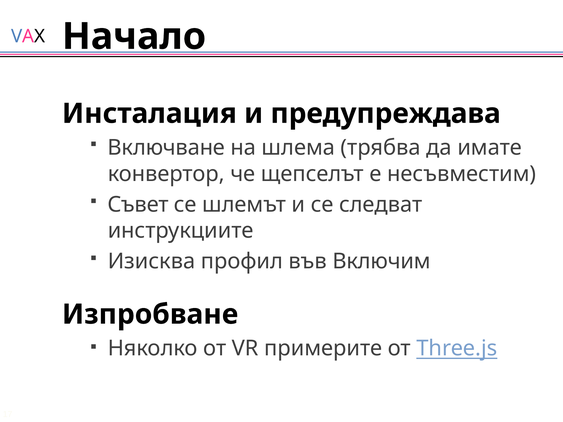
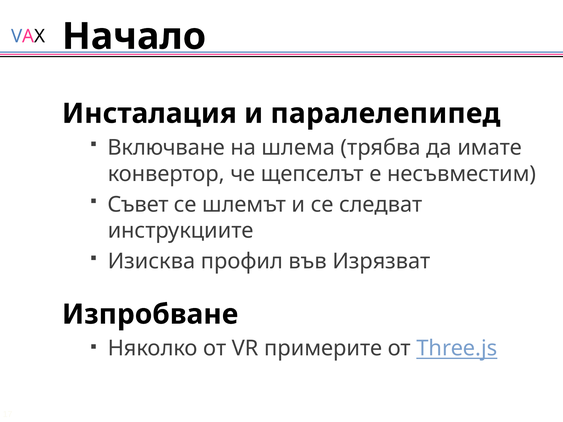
предупреждава: предупреждава -> паралелепипед
Включим: Включим -> Изрязват
